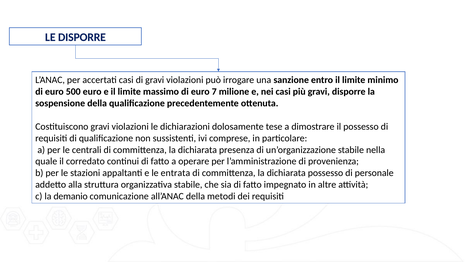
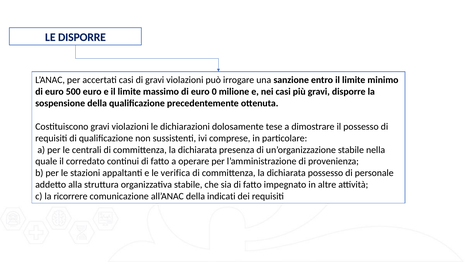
7: 7 -> 0
entrata: entrata -> verifica
demanio: demanio -> ricorrere
metodi: metodi -> indicati
